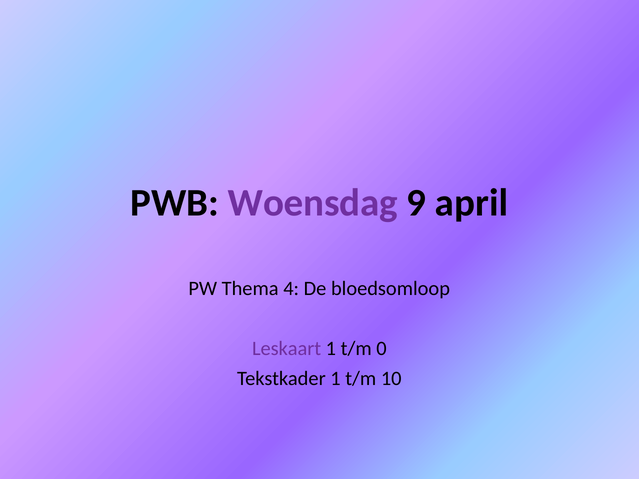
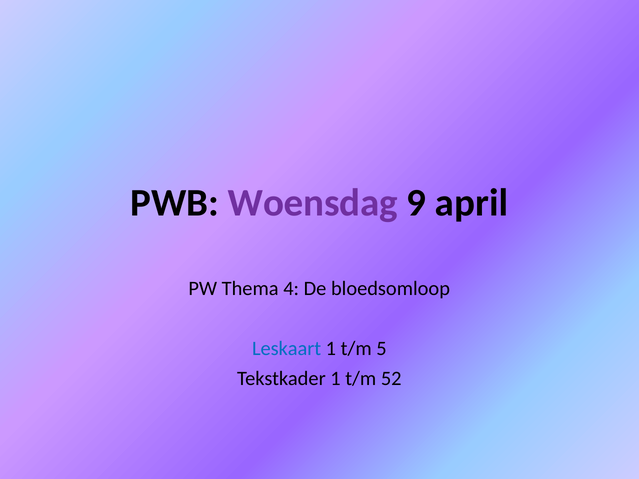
Leskaart colour: purple -> blue
0: 0 -> 5
10: 10 -> 52
